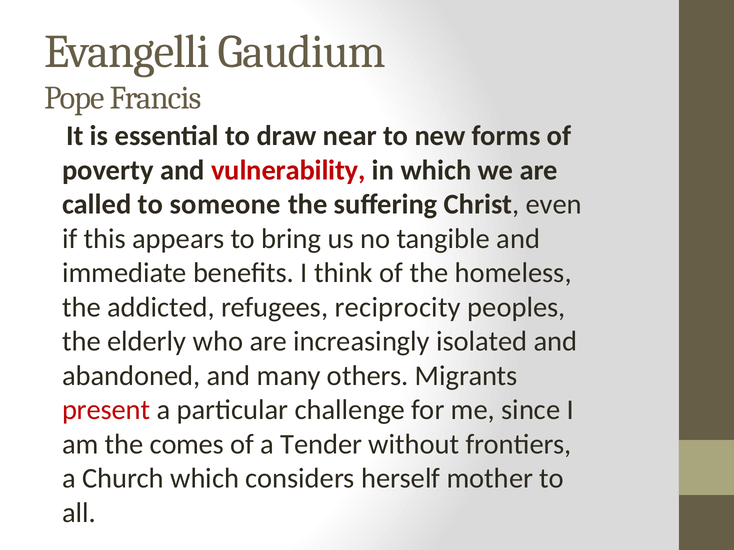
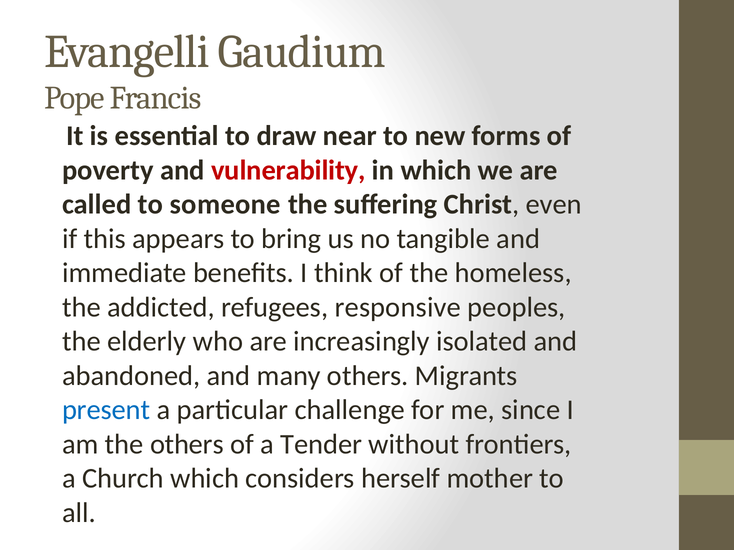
reciprocity: reciprocity -> responsive
present colour: red -> blue
the comes: comes -> others
